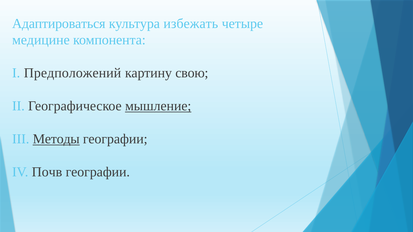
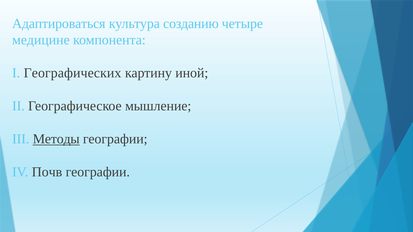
избежать: избежать -> созданию
Предположений: Предположений -> Географических
свою: свою -> иной
мышление underline: present -> none
